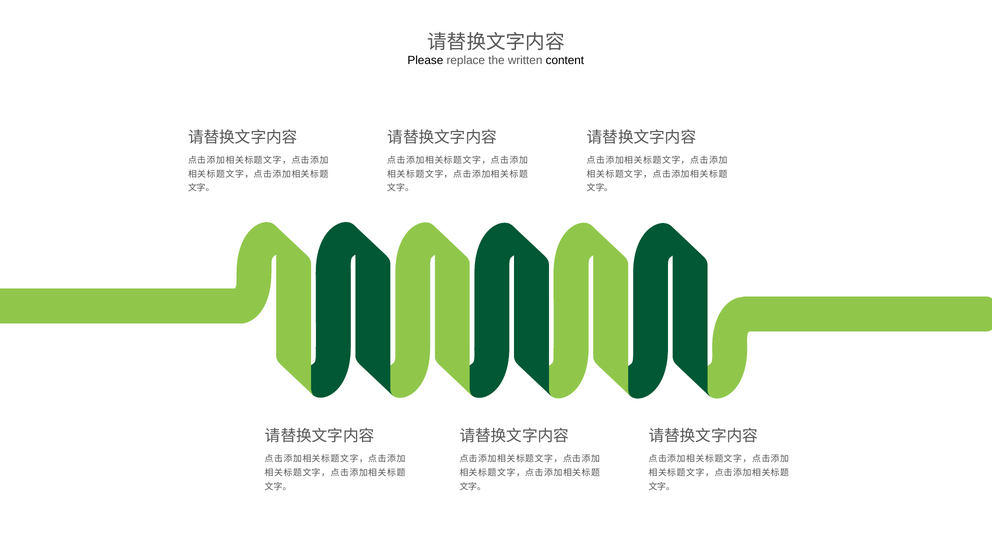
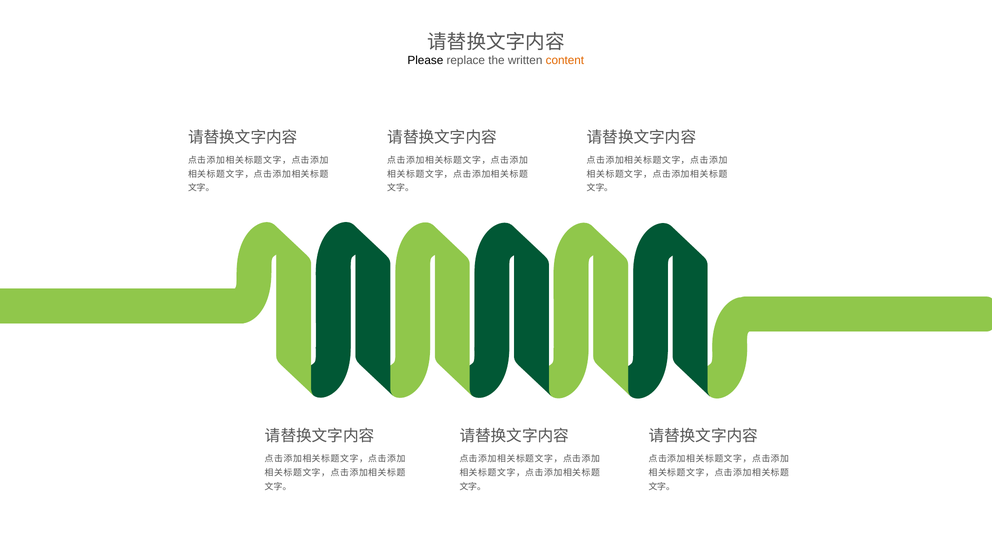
content colour: black -> orange
